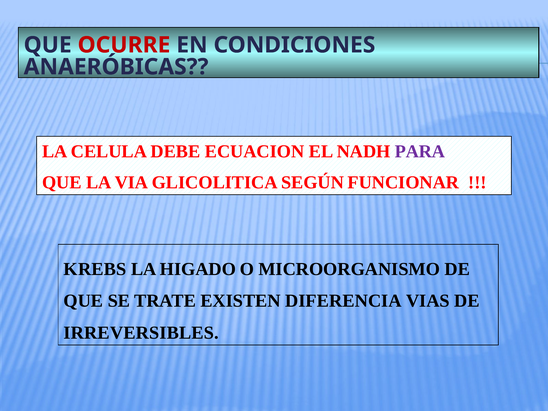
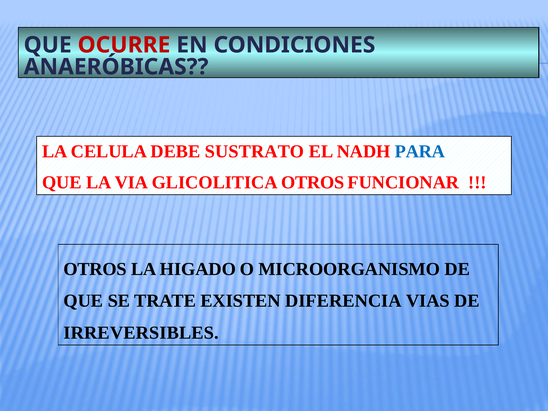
ECUACION: ECUACION -> SUSTRATO
PARA colour: purple -> blue
GLICOLITICA SEGÚN: SEGÚN -> OTROS
KREBS at (95, 269): KREBS -> OTROS
